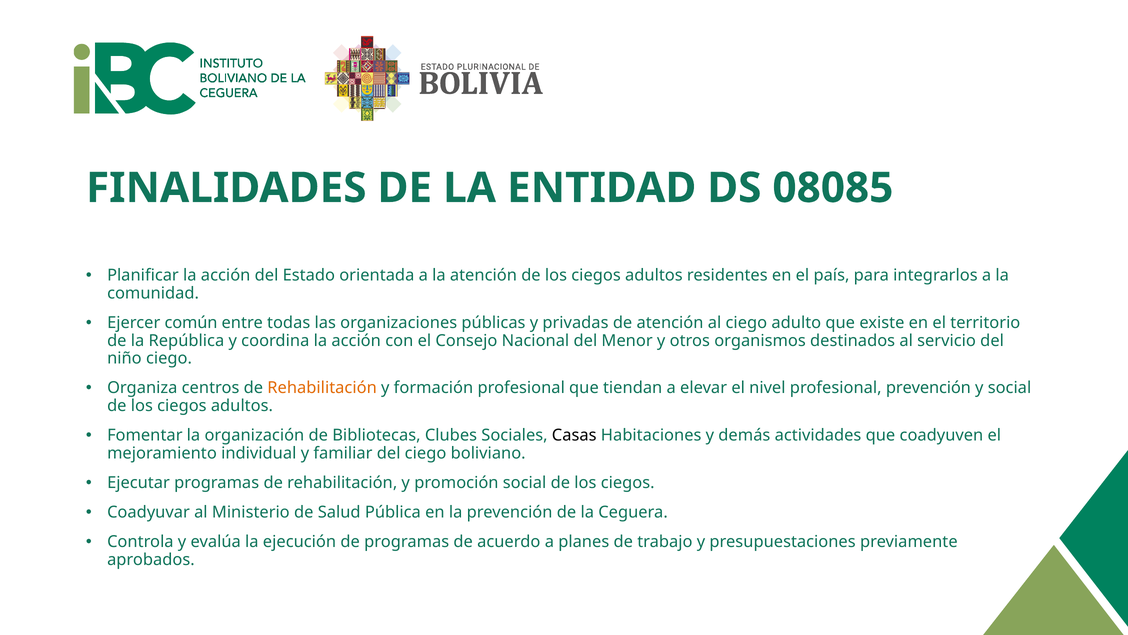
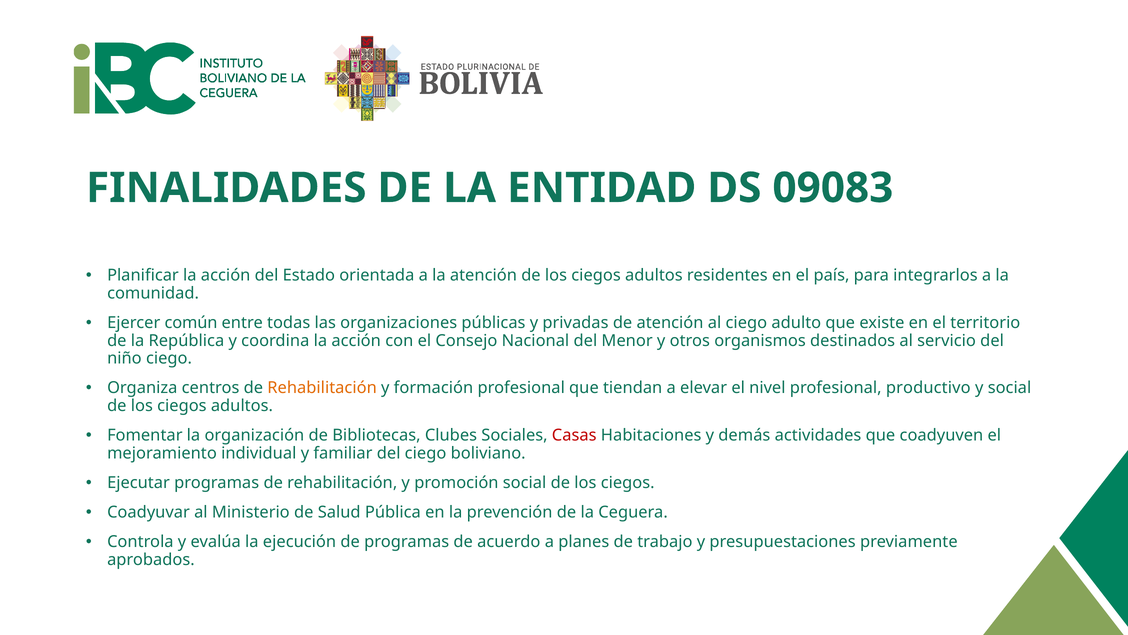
08085: 08085 -> 09083
profesional prevención: prevención -> productivo
Casas colour: black -> red
